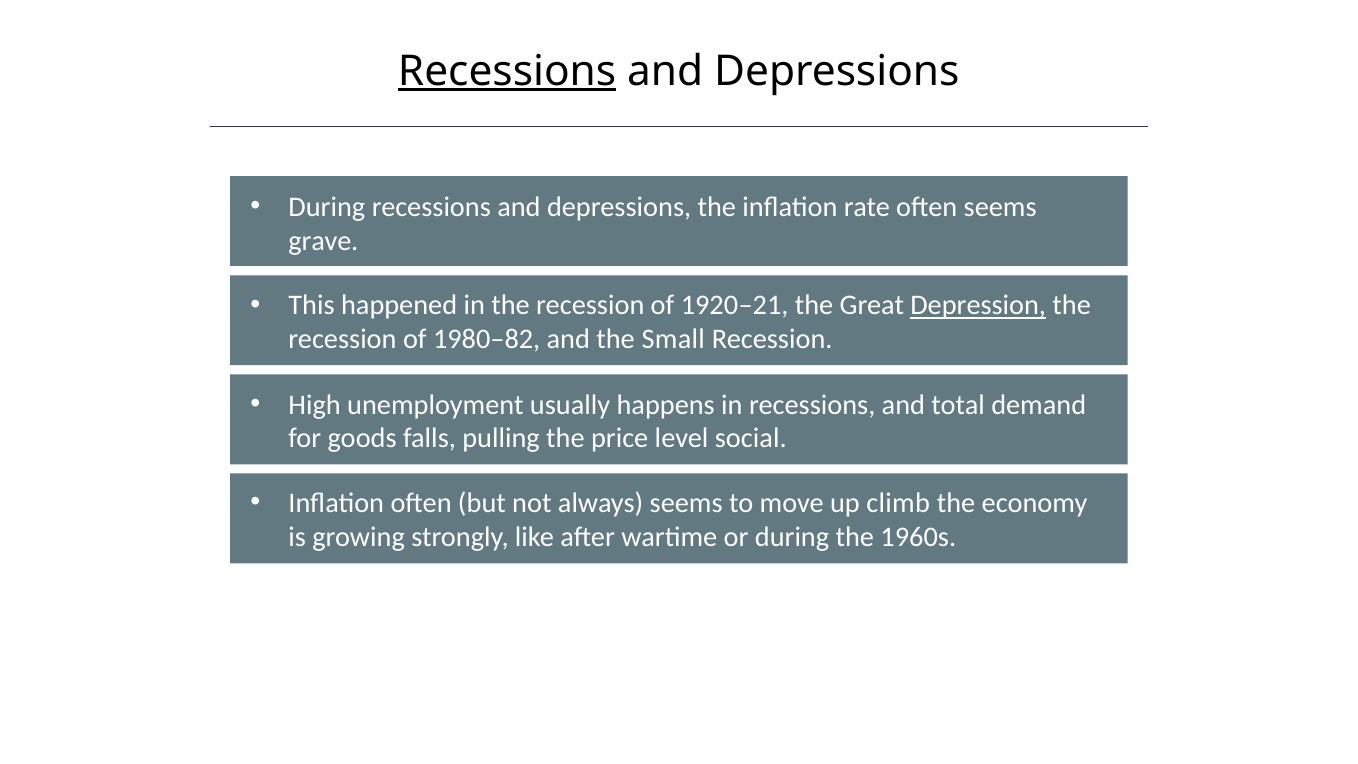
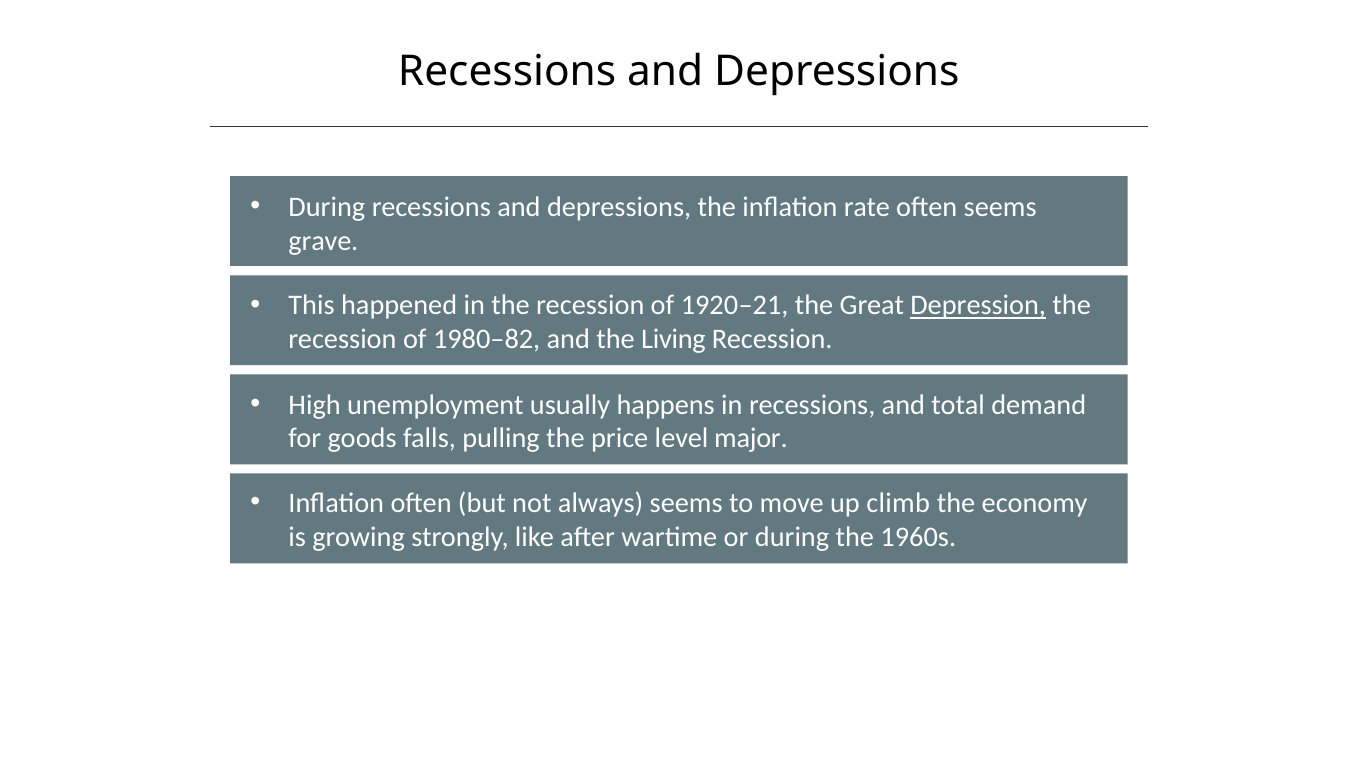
Recessions at (507, 71) underline: present -> none
Small: Small -> Living
social: social -> major
